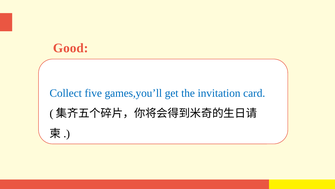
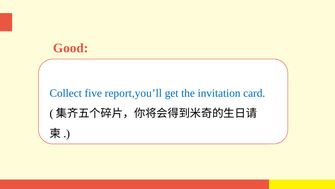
games,you’ll: games,you’ll -> report,you’ll
